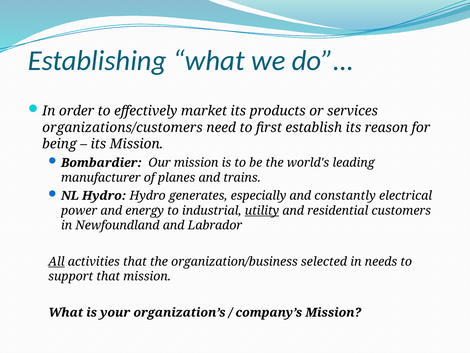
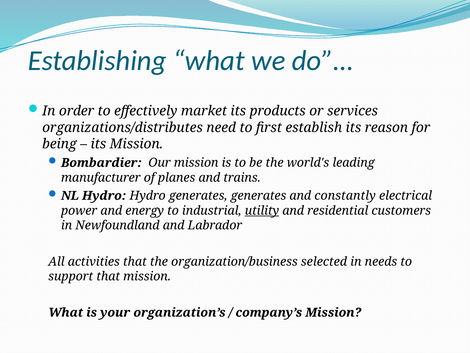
organizations/customers: organizations/customers -> organizations/distributes
generates especially: especially -> generates
All underline: present -> none
